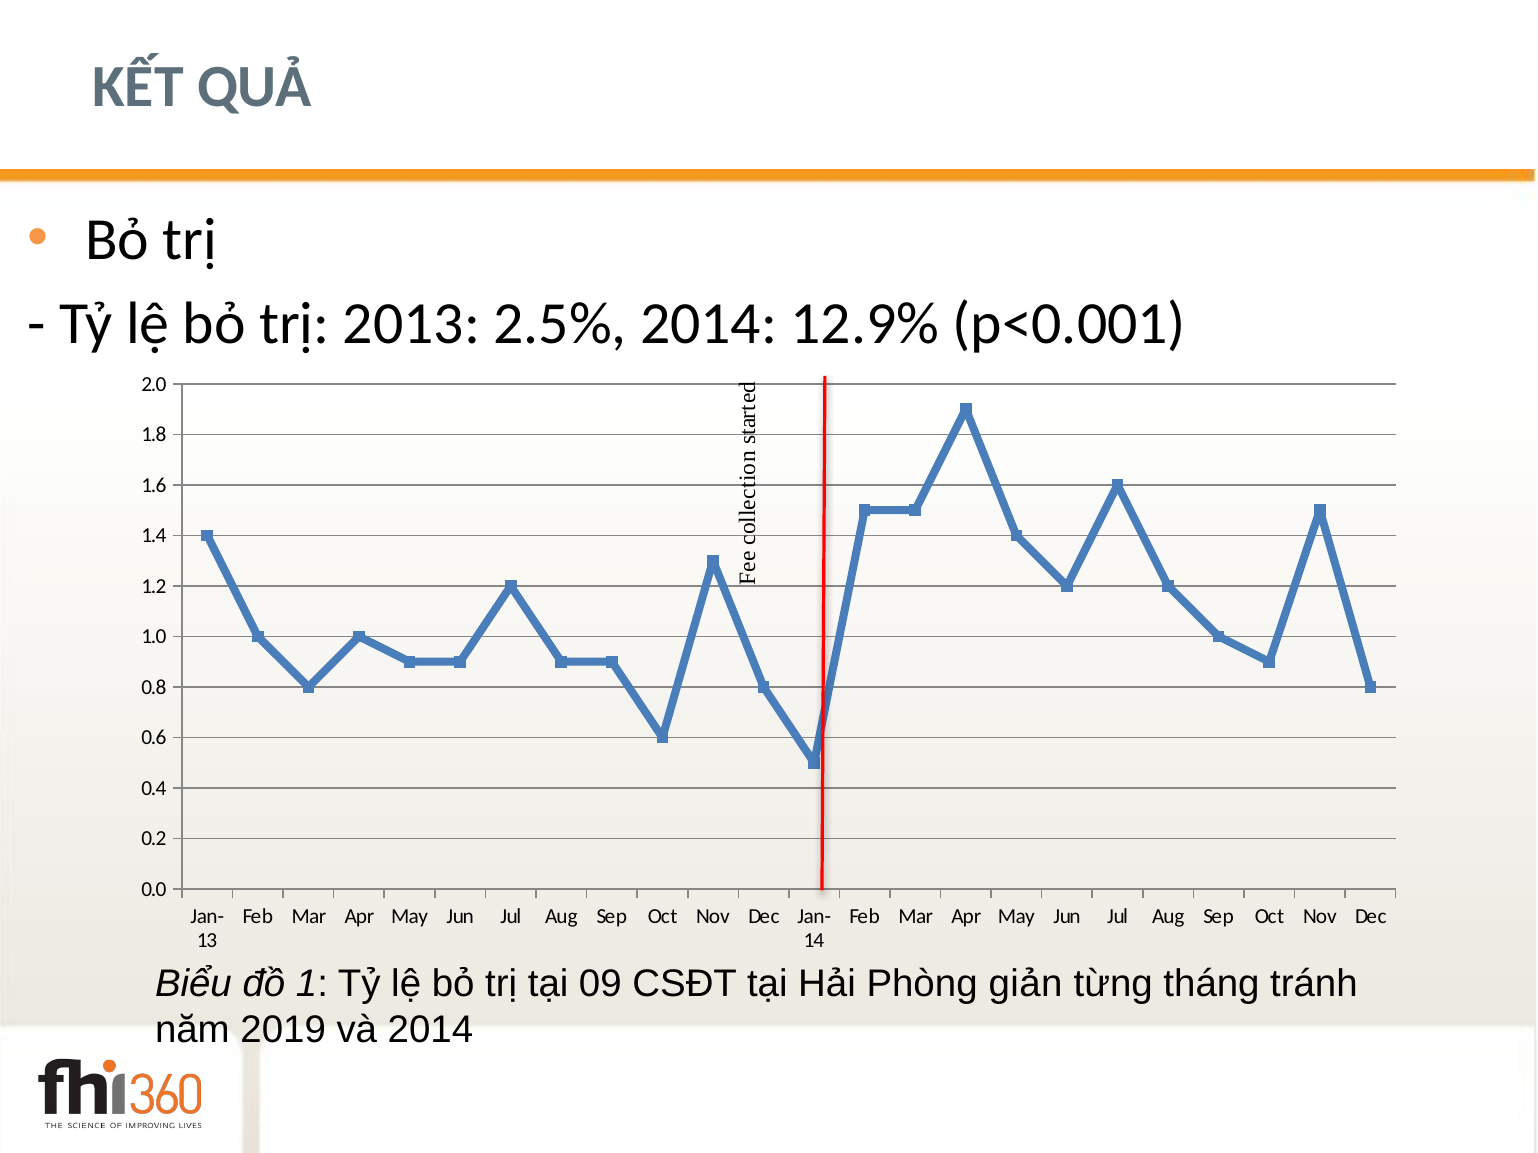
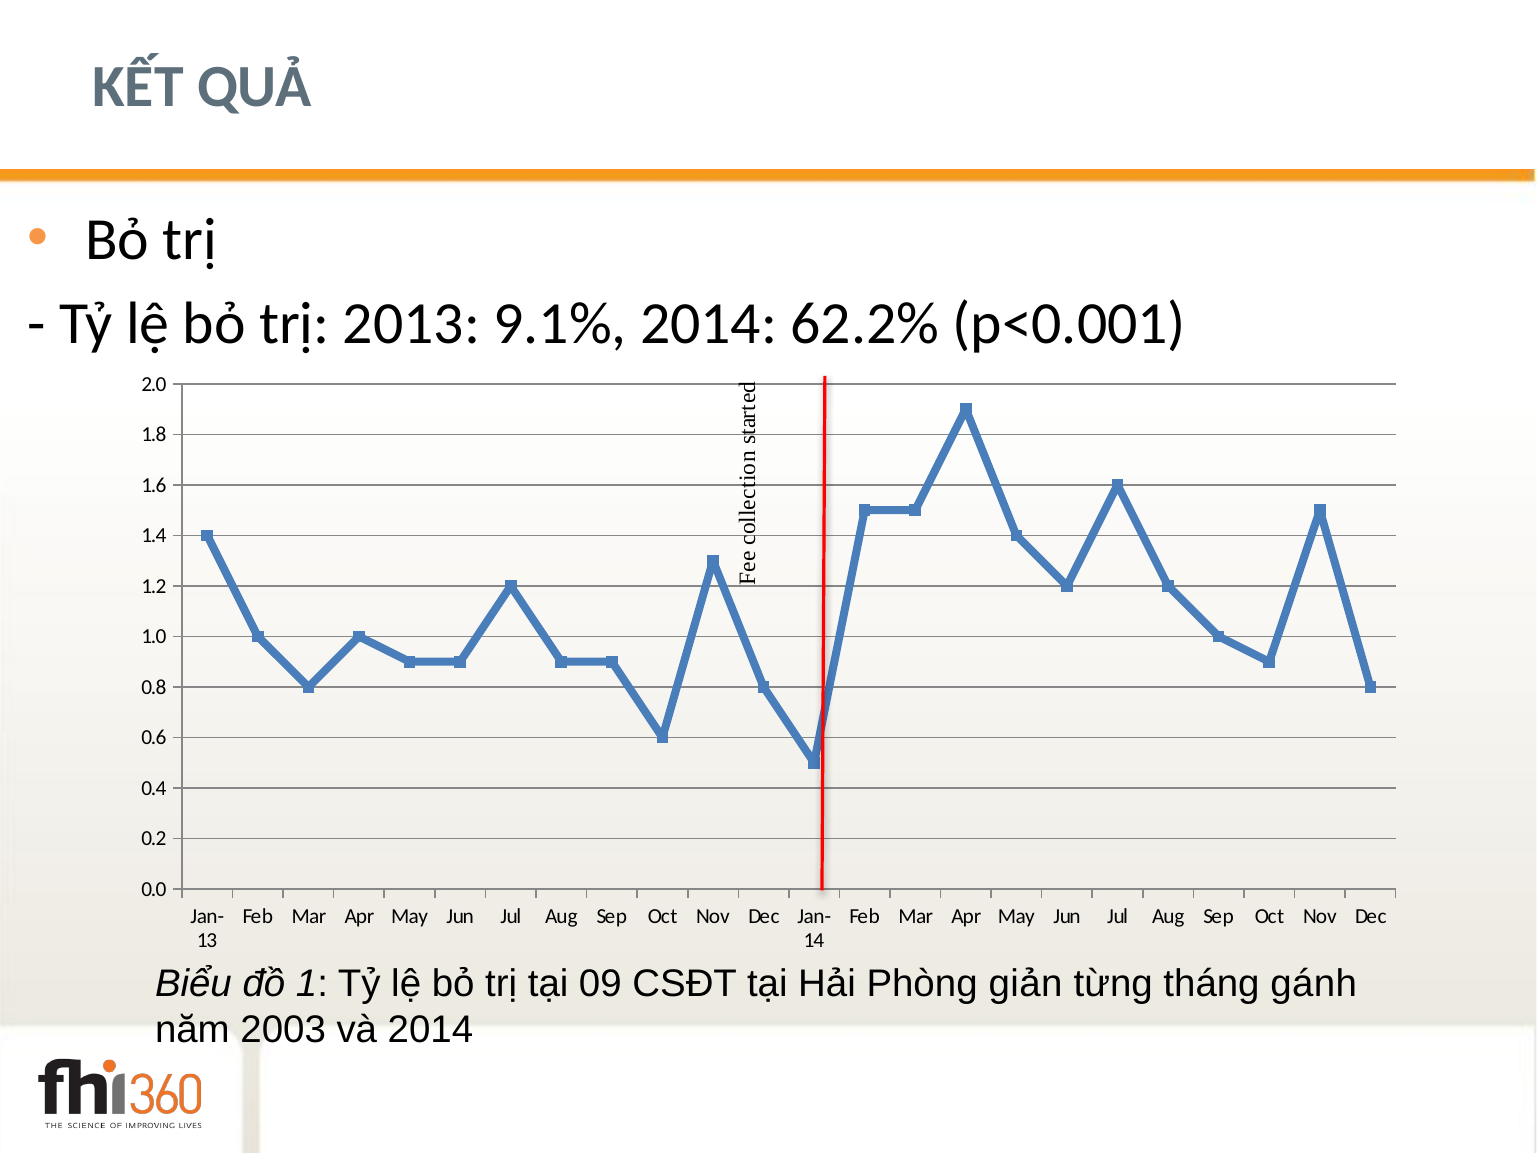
2.5%: 2.5% -> 9.1%
12.9%: 12.9% -> 62.2%
tránh: tránh -> gánh
2019: 2019 -> 2003
